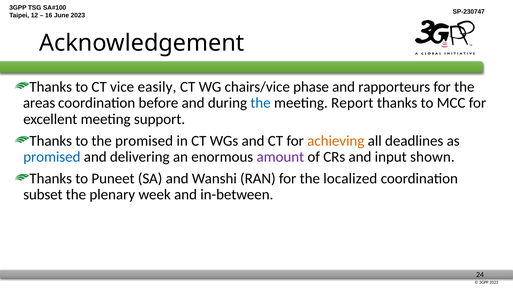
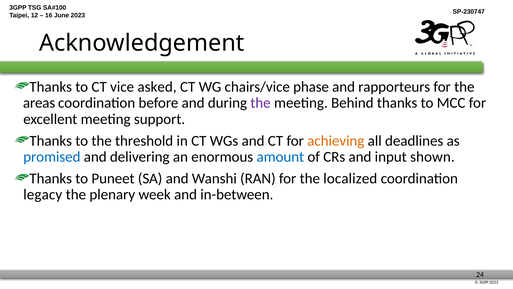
easily: easily -> asked
the at (261, 103) colour: blue -> purple
Report: Report -> Behind
the promised: promised -> threshold
amount colour: purple -> blue
subset: subset -> legacy
